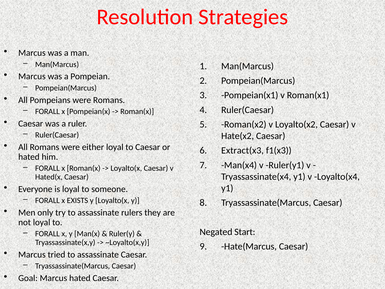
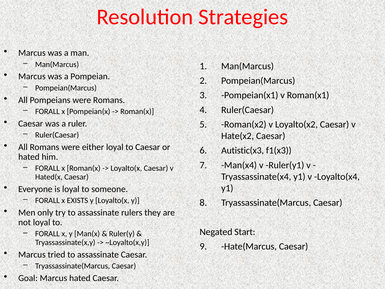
Extract(x3: Extract(x3 -> Autistic(x3
